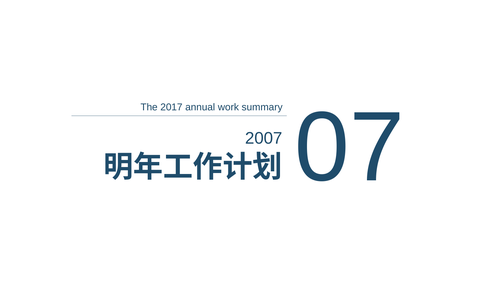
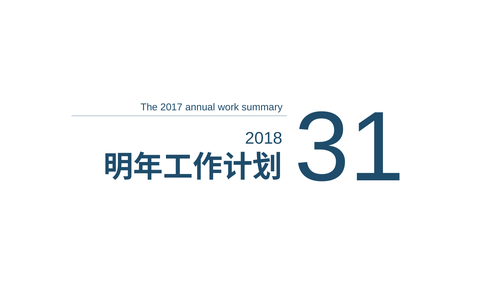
07: 07 -> 31
2007: 2007 -> 2018
